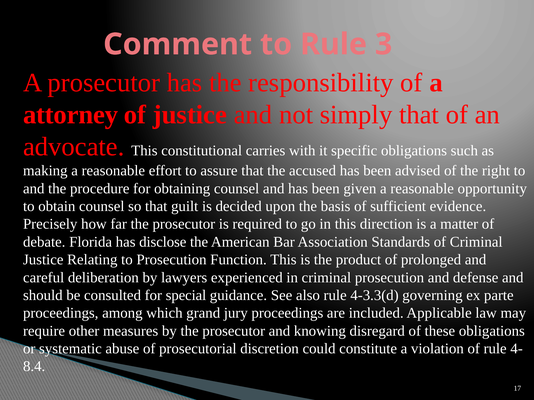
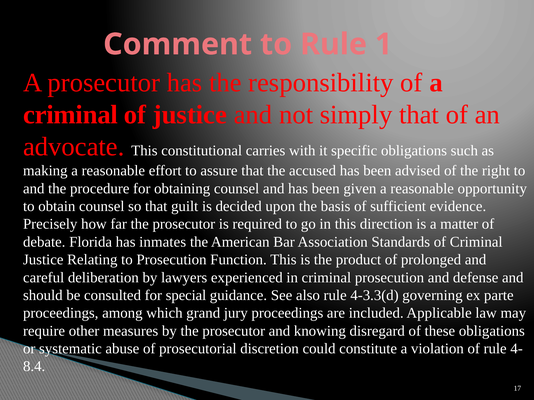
3: 3 -> 1
attorney at (71, 115): attorney -> criminal
disclose: disclose -> inmates
